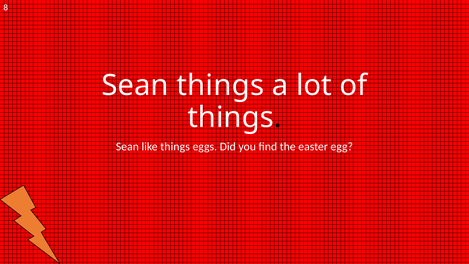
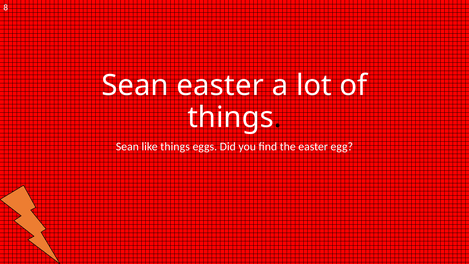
Sean things: things -> easter
